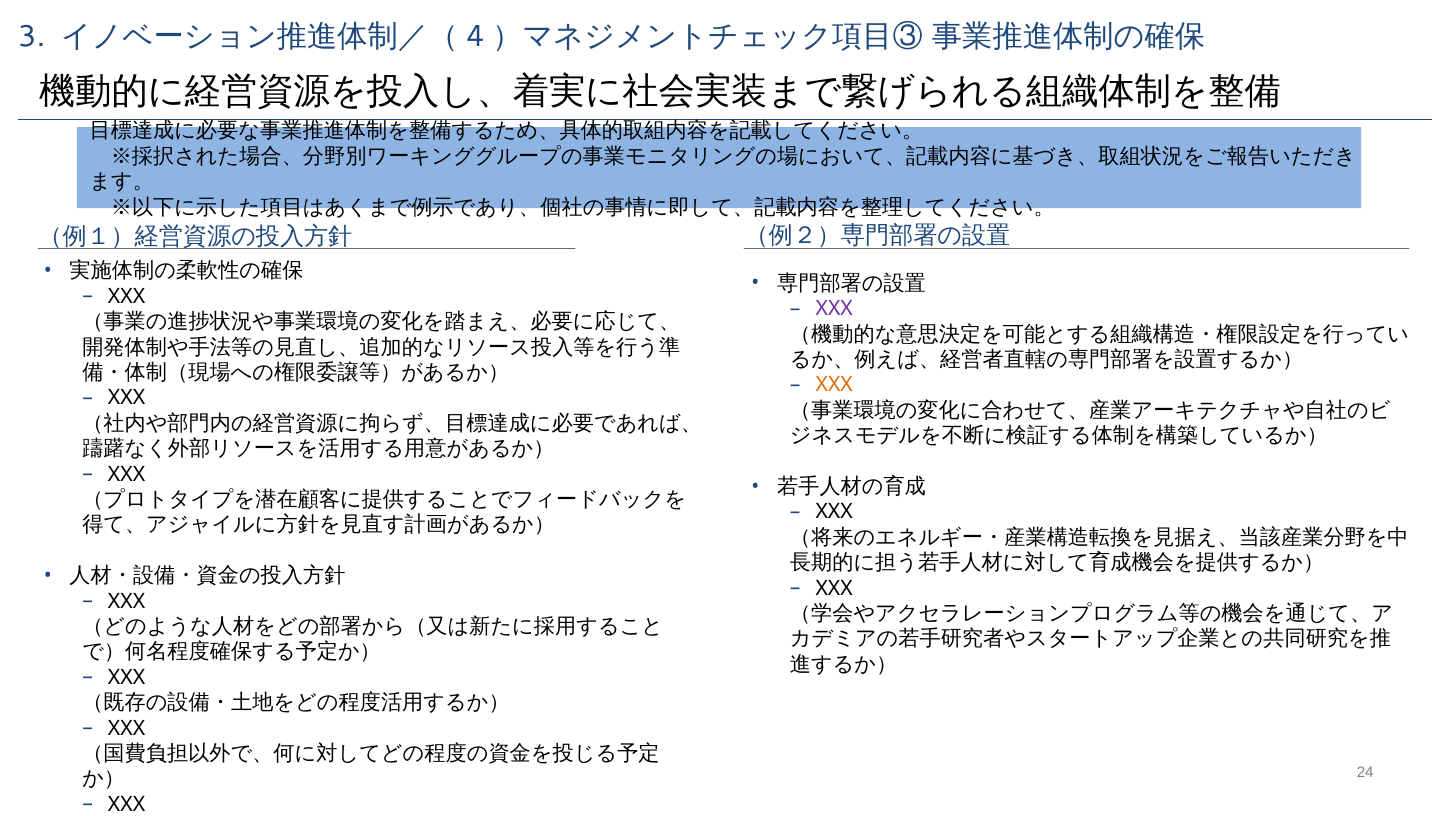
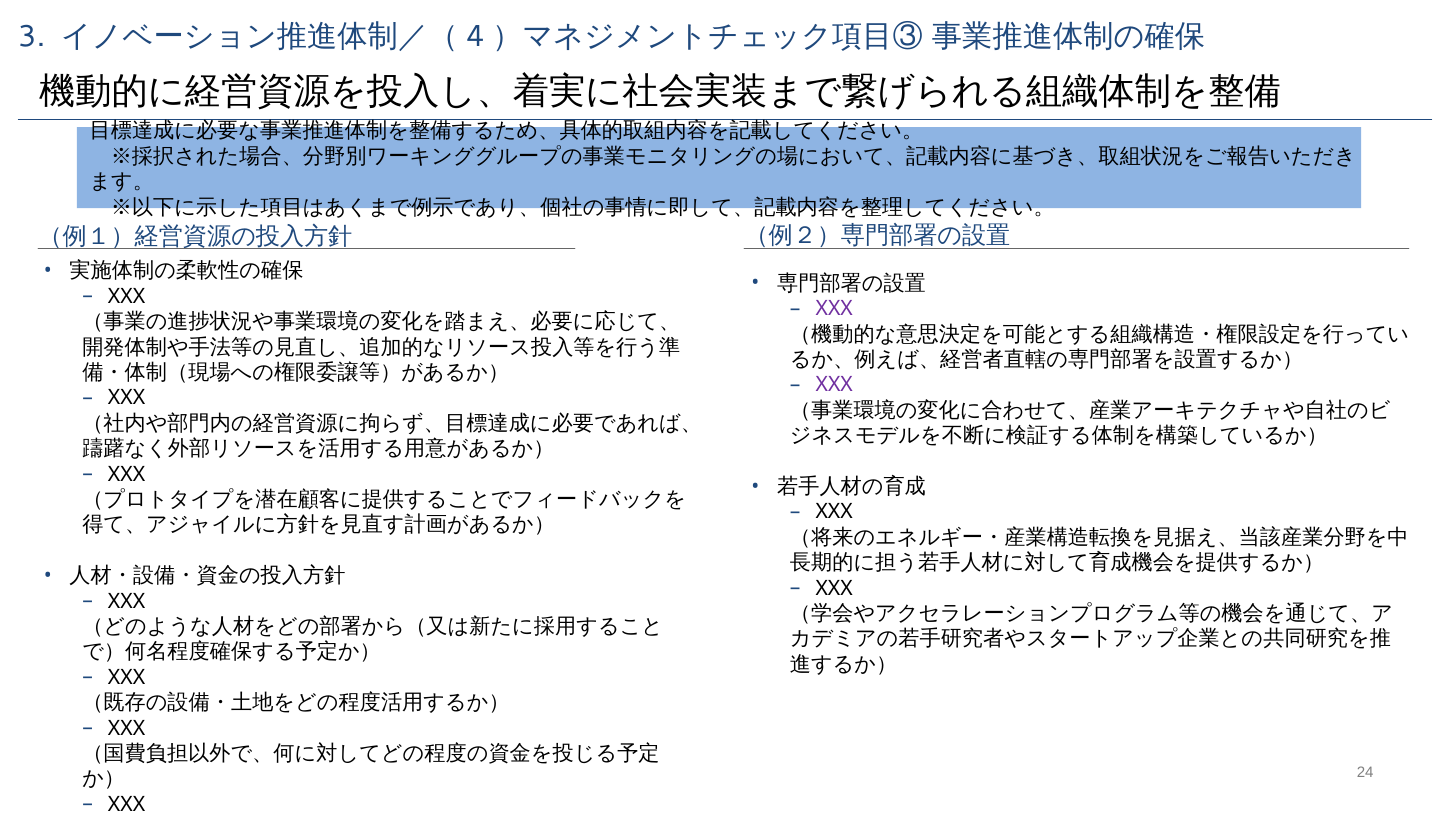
XXX at (834, 385) colour: orange -> purple
